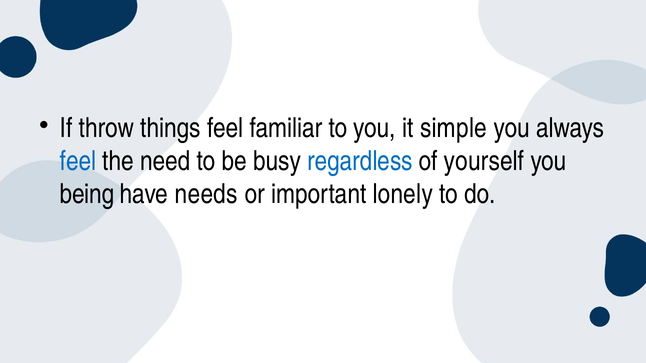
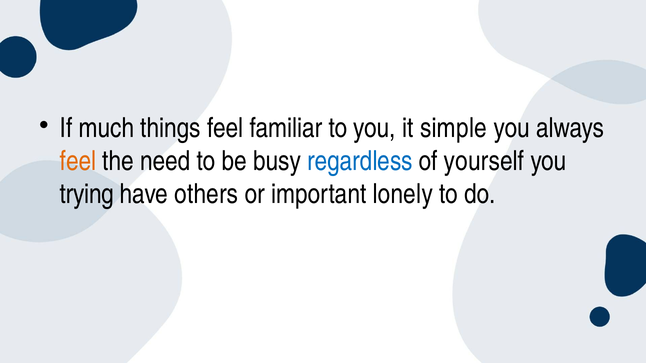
throw: throw -> much
feel at (78, 161) colour: blue -> orange
being: being -> trying
needs: needs -> others
